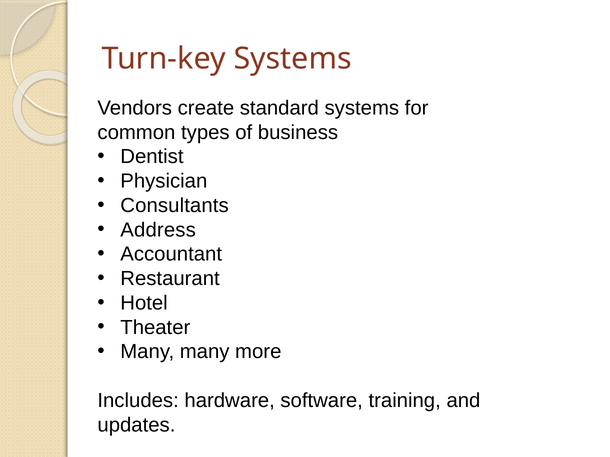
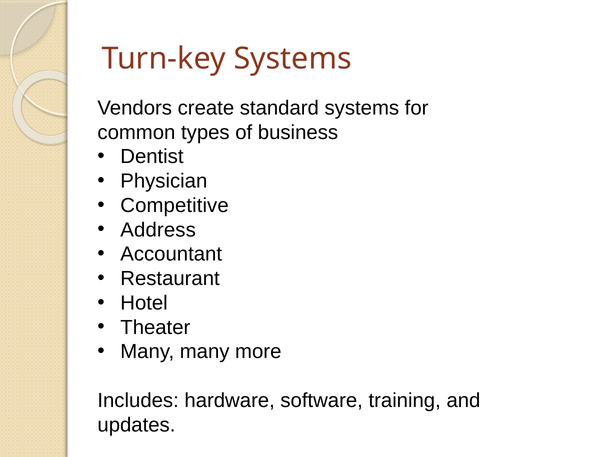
Consultants: Consultants -> Competitive
